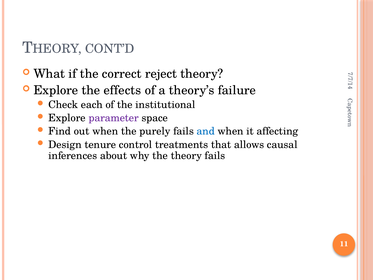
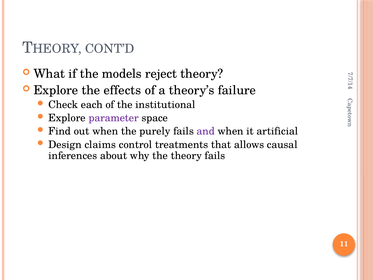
correct: correct -> models
and colour: blue -> purple
affecting: affecting -> artificial
tenure: tenure -> claims
